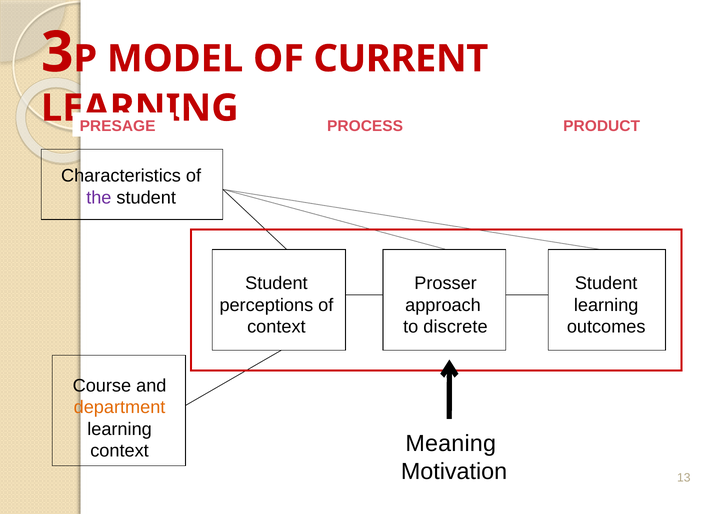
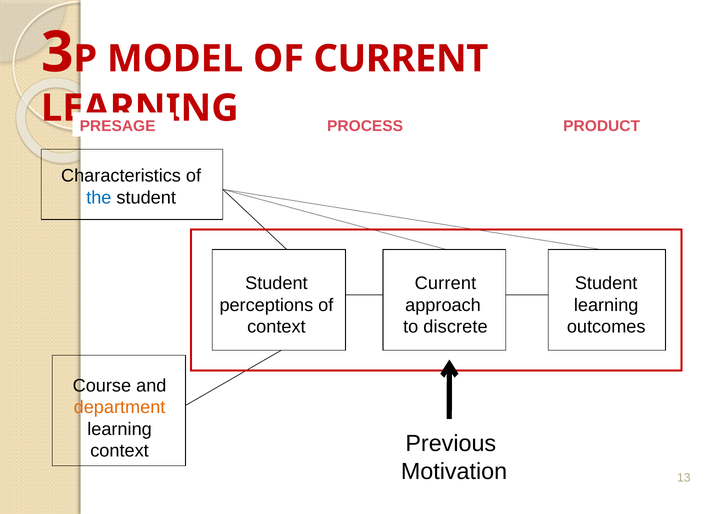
the colour: purple -> blue
Prosser at (446, 284): Prosser -> Current
Meaning: Meaning -> Previous
